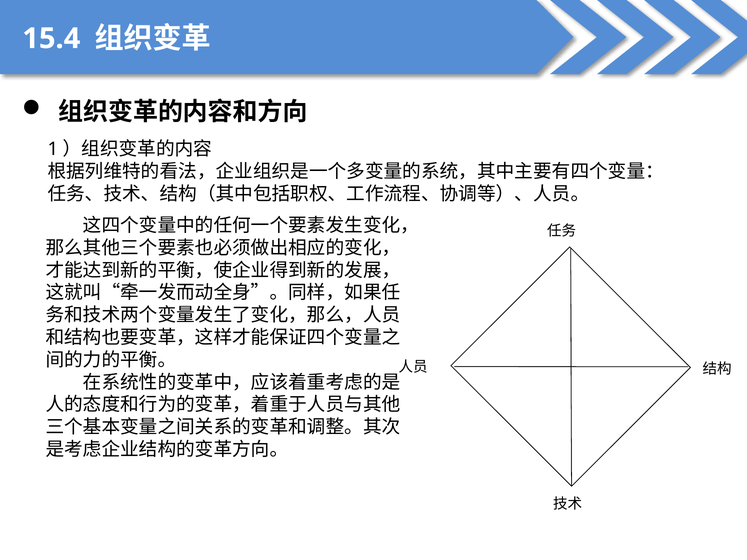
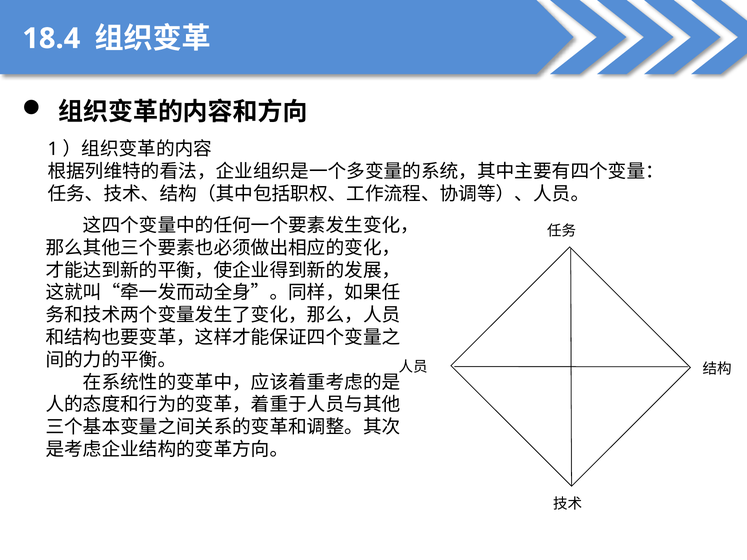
15.4: 15.4 -> 18.4
